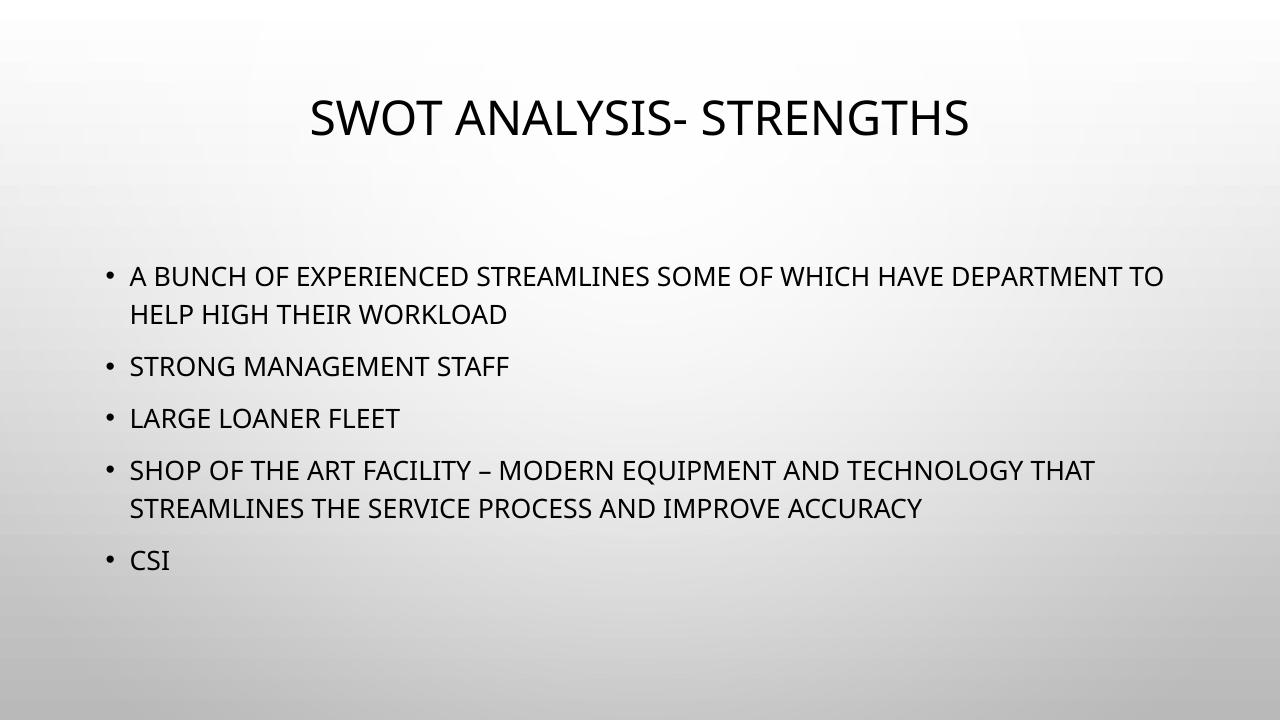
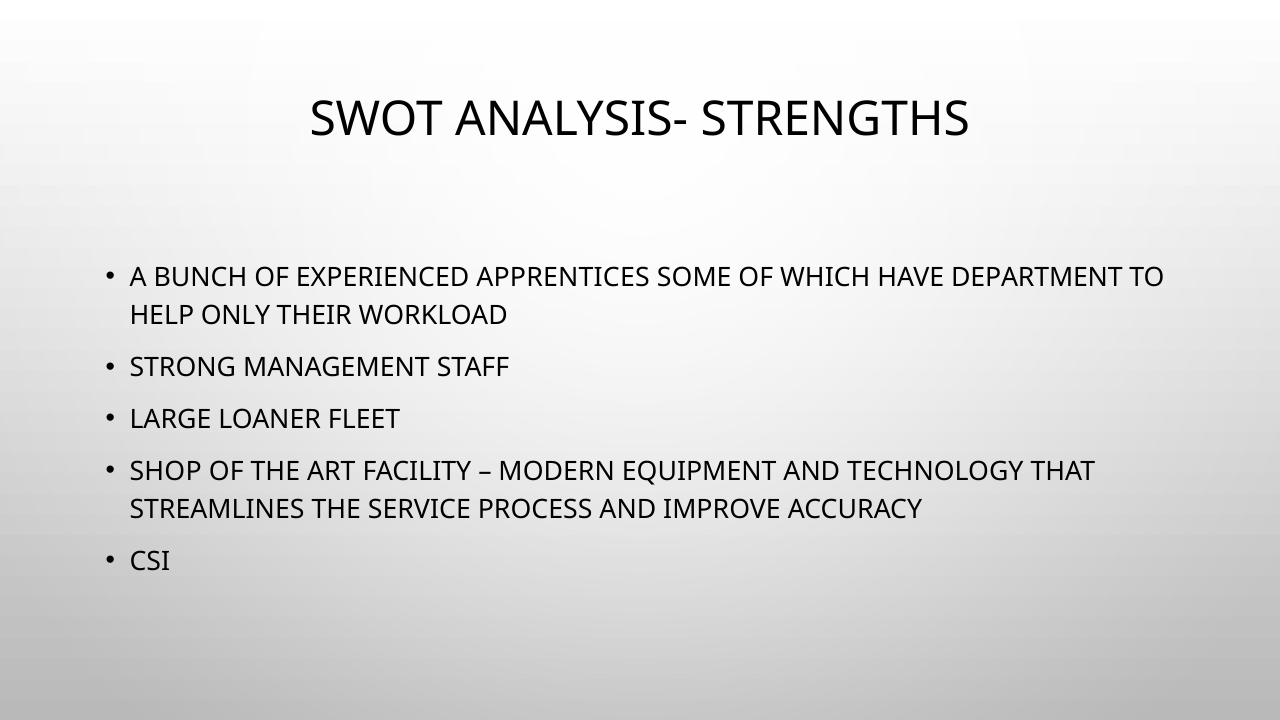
EXPERIENCED STREAMLINES: STREAMLINES -> APPRENTICES
HIGH: HIGH -> ONLY
